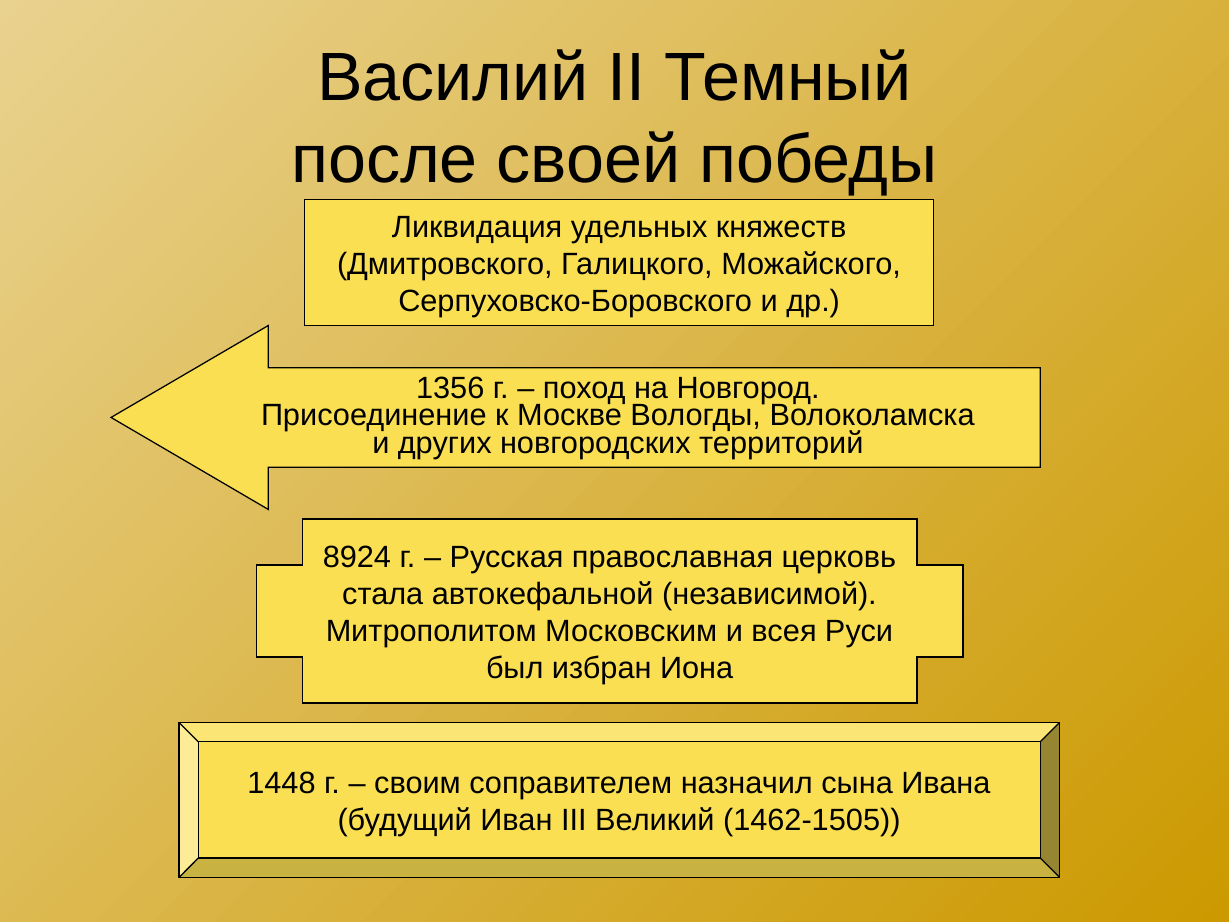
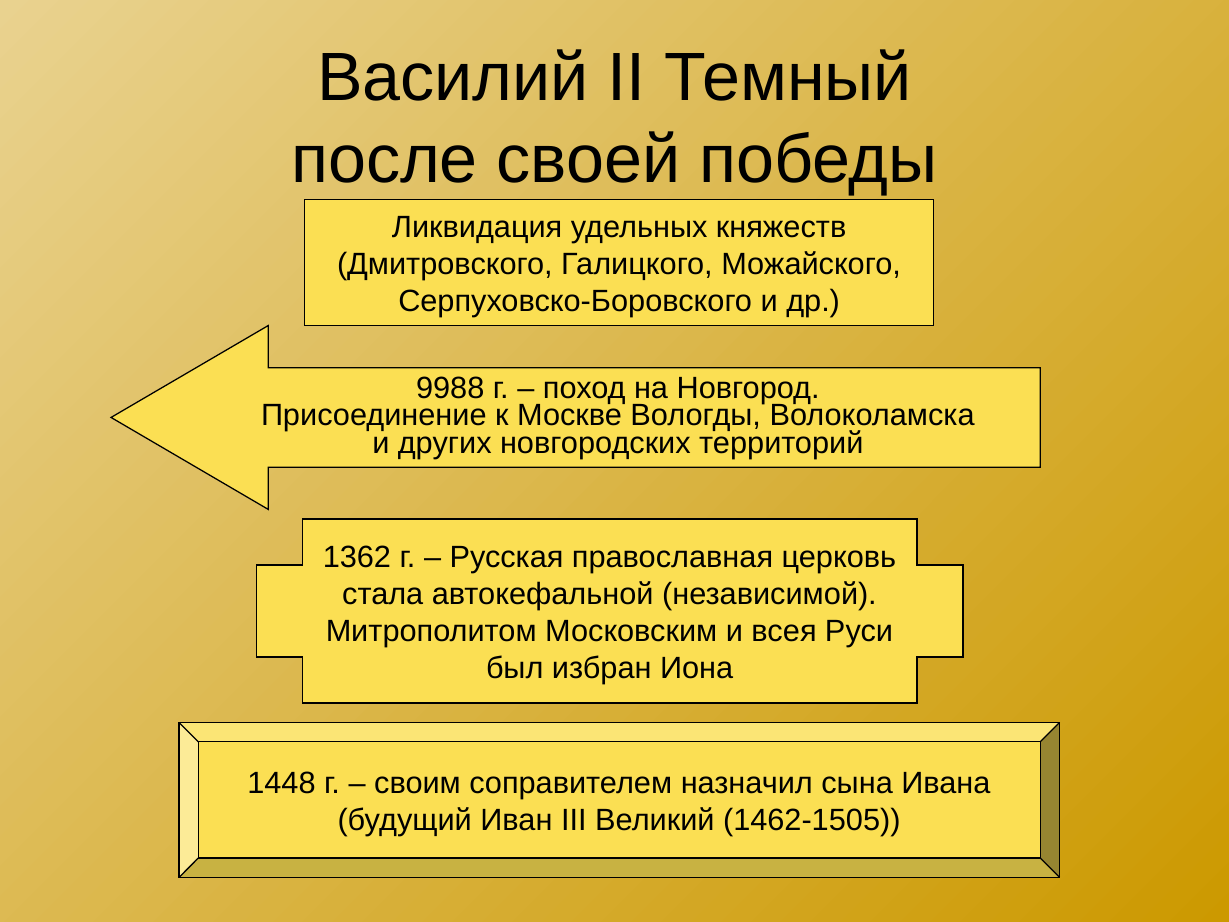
1356: 1356 -> 9988
8924: 8924 -> 1362
